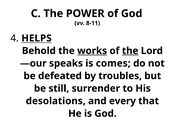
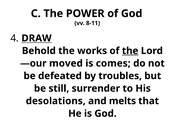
HELPS: HELPS -> DRAW
works underline: present -> none
speaks: speaks -> moved
every: every -> melts
